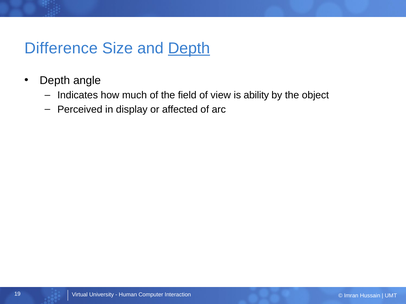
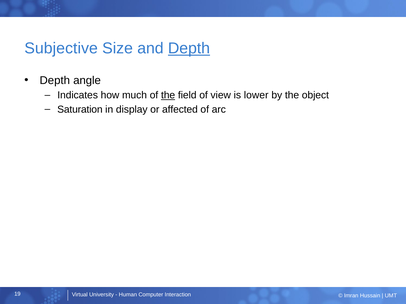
Difference: Difference -> Subjective
the at (168, 95) underline: none -> present
ability: ability -> lower
Perceived: Perceived -> Saturation
